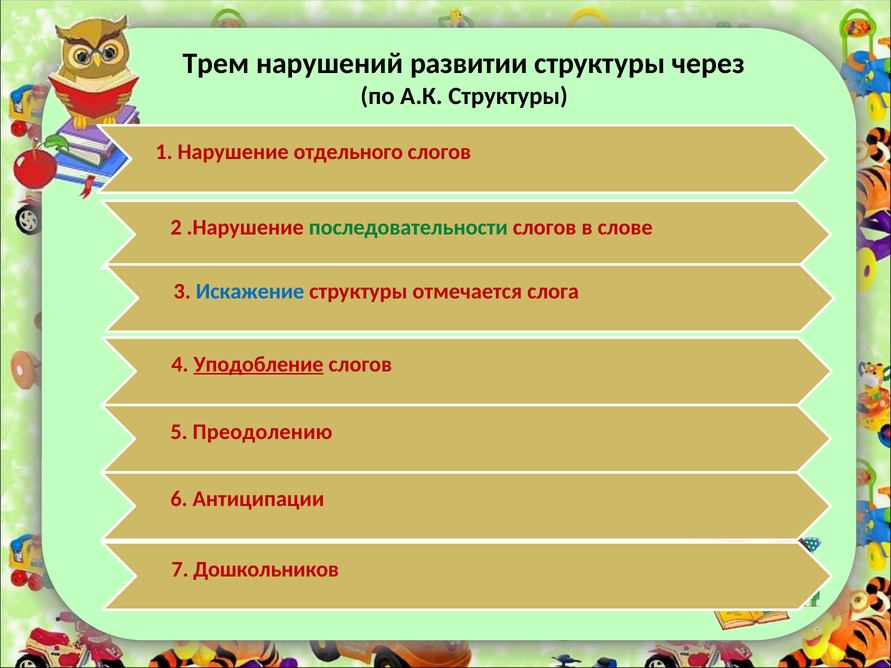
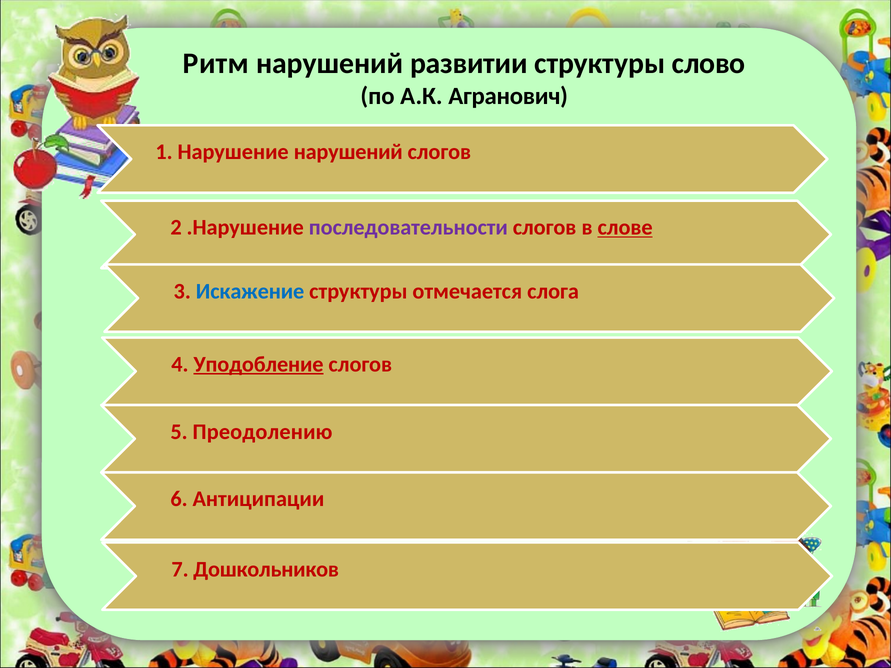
Трем: Трем -> Ритм
через: через -> слово
А.К Структуры: Структуры -> Агранович
Нарушение отдельного: отдельного -> нарушений
последовательности colour: green -> purple
слове underline: none -> present
